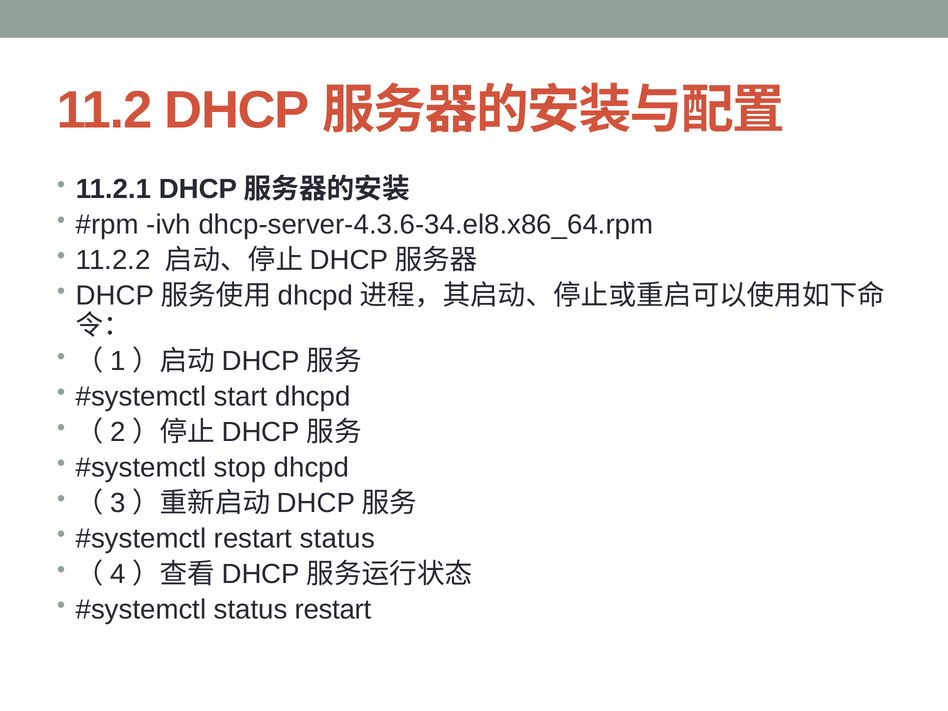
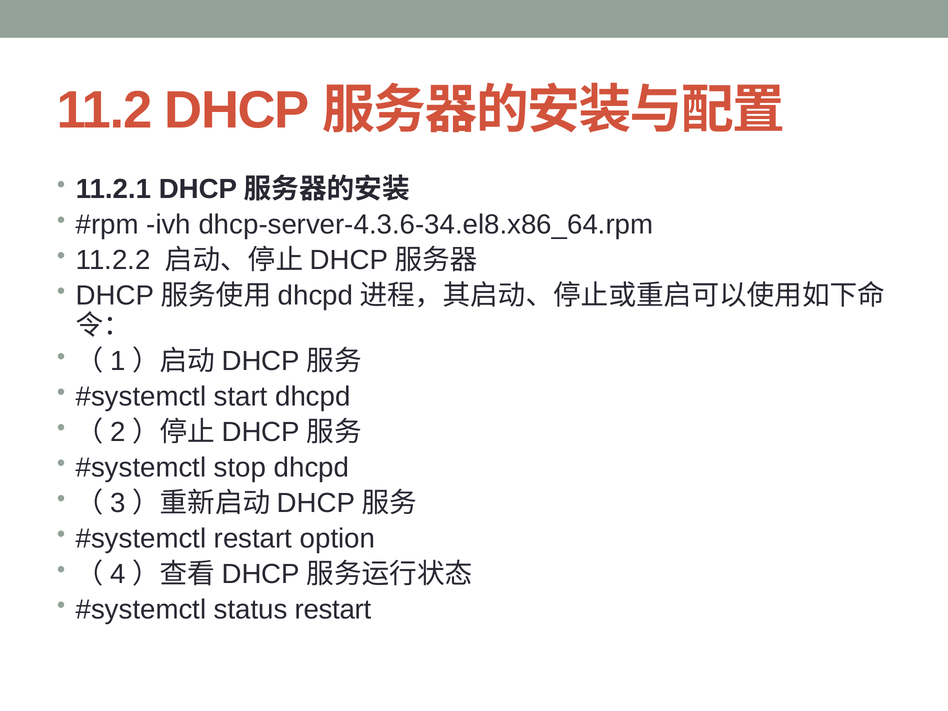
restart status: status -> option
